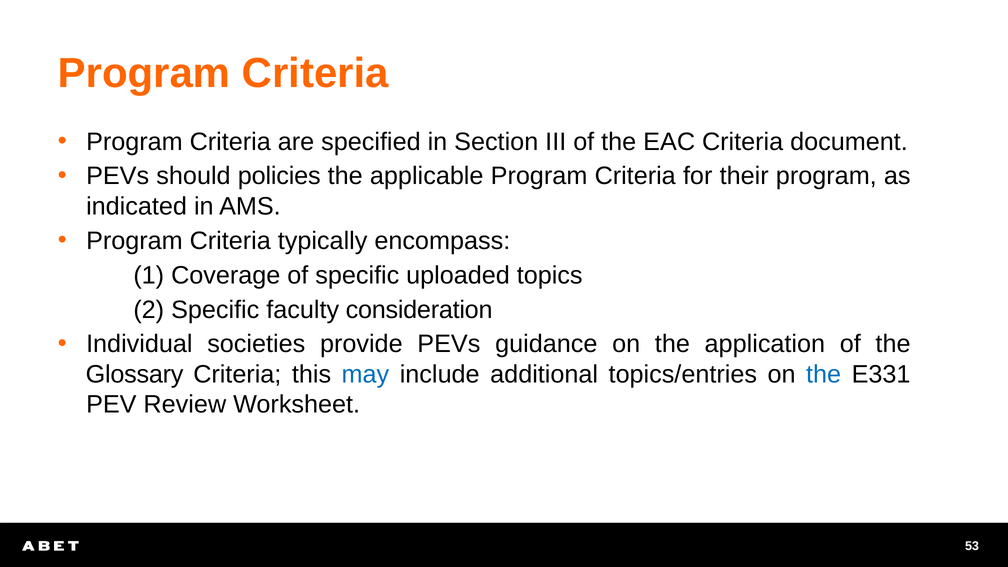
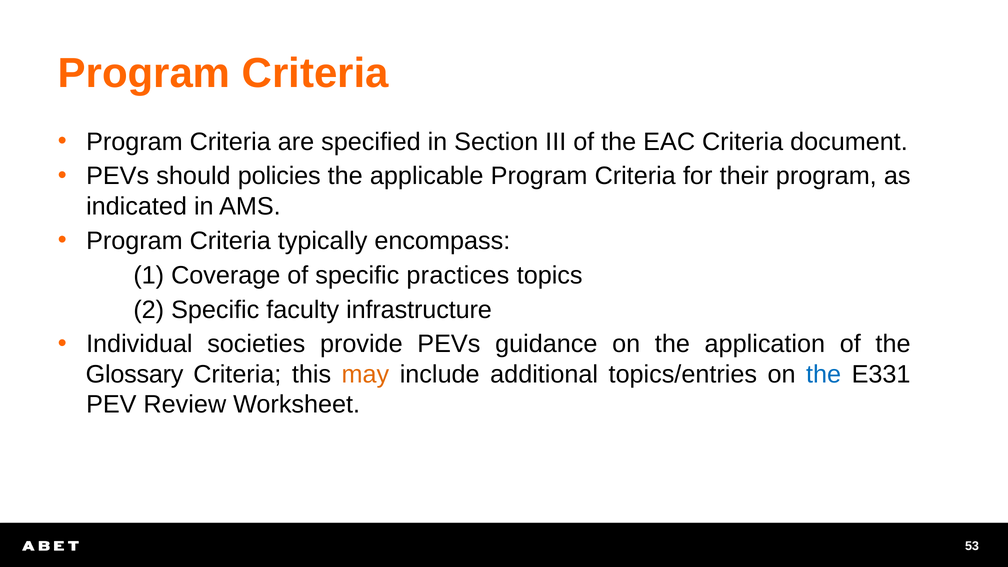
uploaded: uploaded -> practices
consideration: consideration -> infrastructure
may colour: blue -> orange
